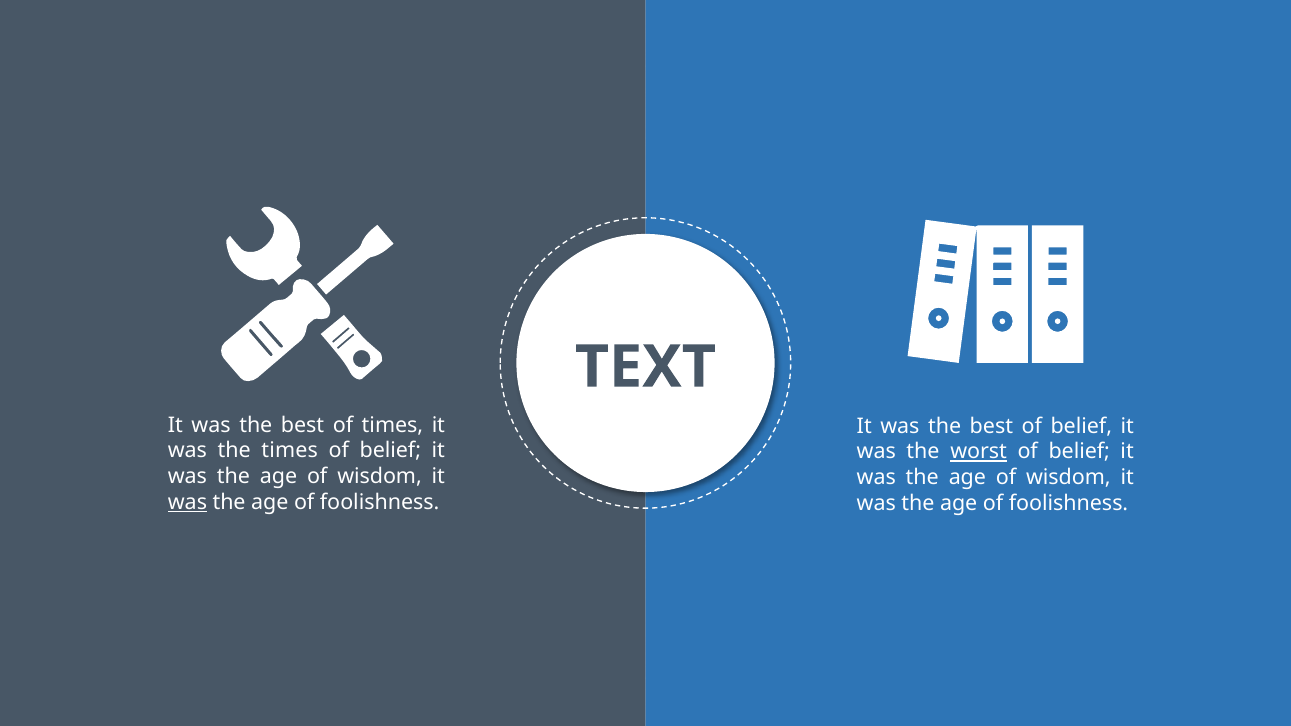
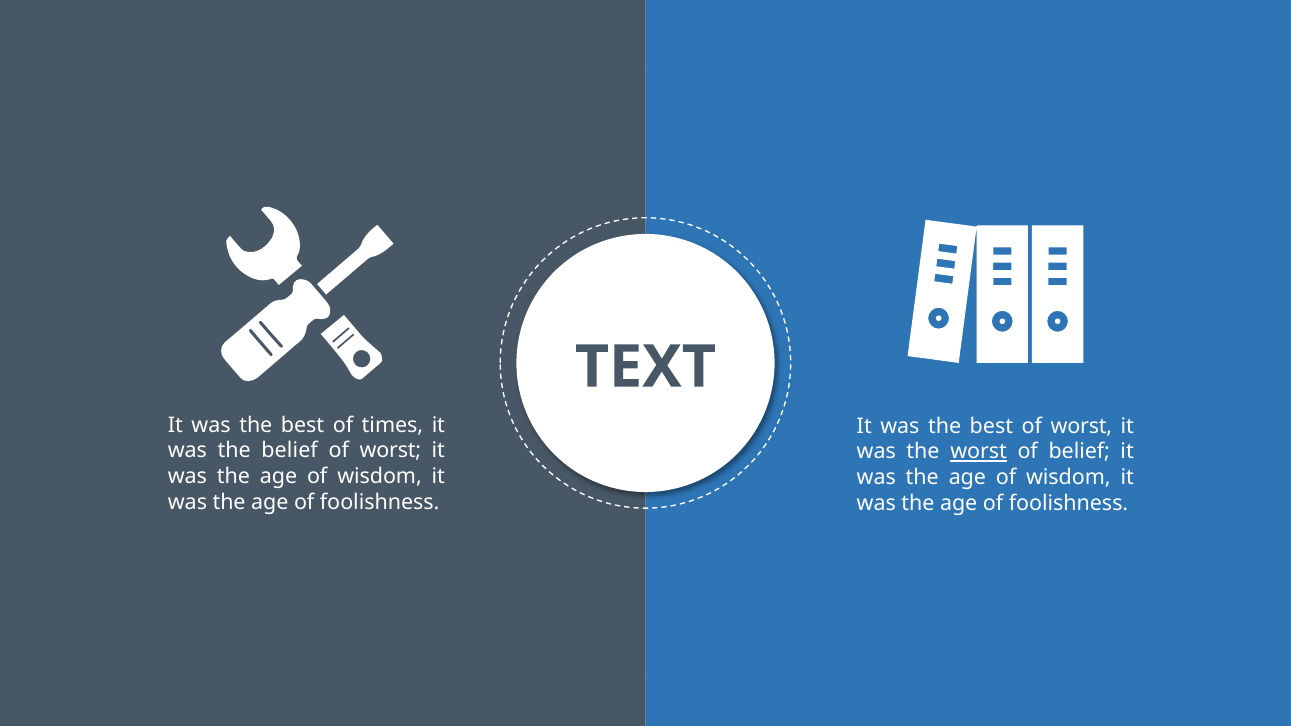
best of belief: belief -> worst
the times: times -> belief
belief at (390, 451): belief -> worst
was at (187, 503) underline: present -> none
